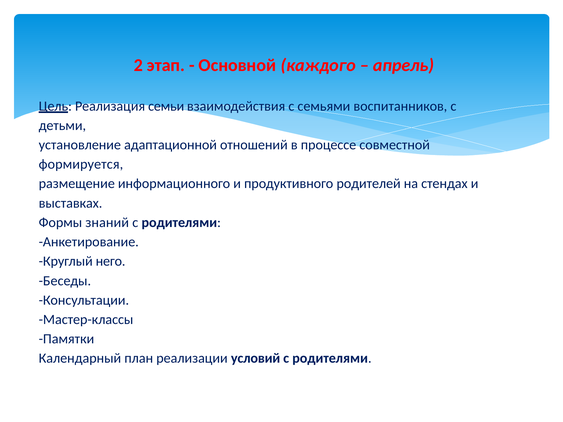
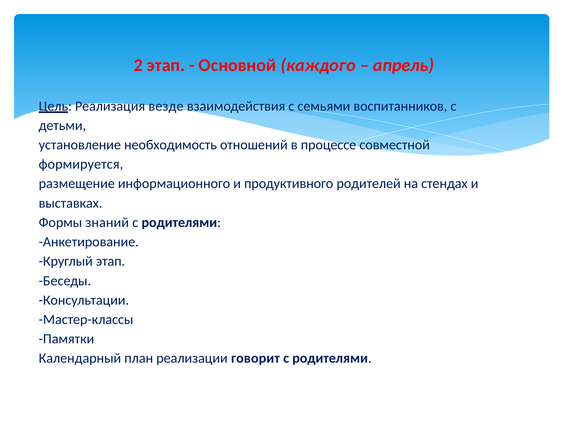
семьи: семьи -> везде
адаптационной: адаптационной -> необходимость
Круглый него: него -> этап
условий: условий -> говорит
